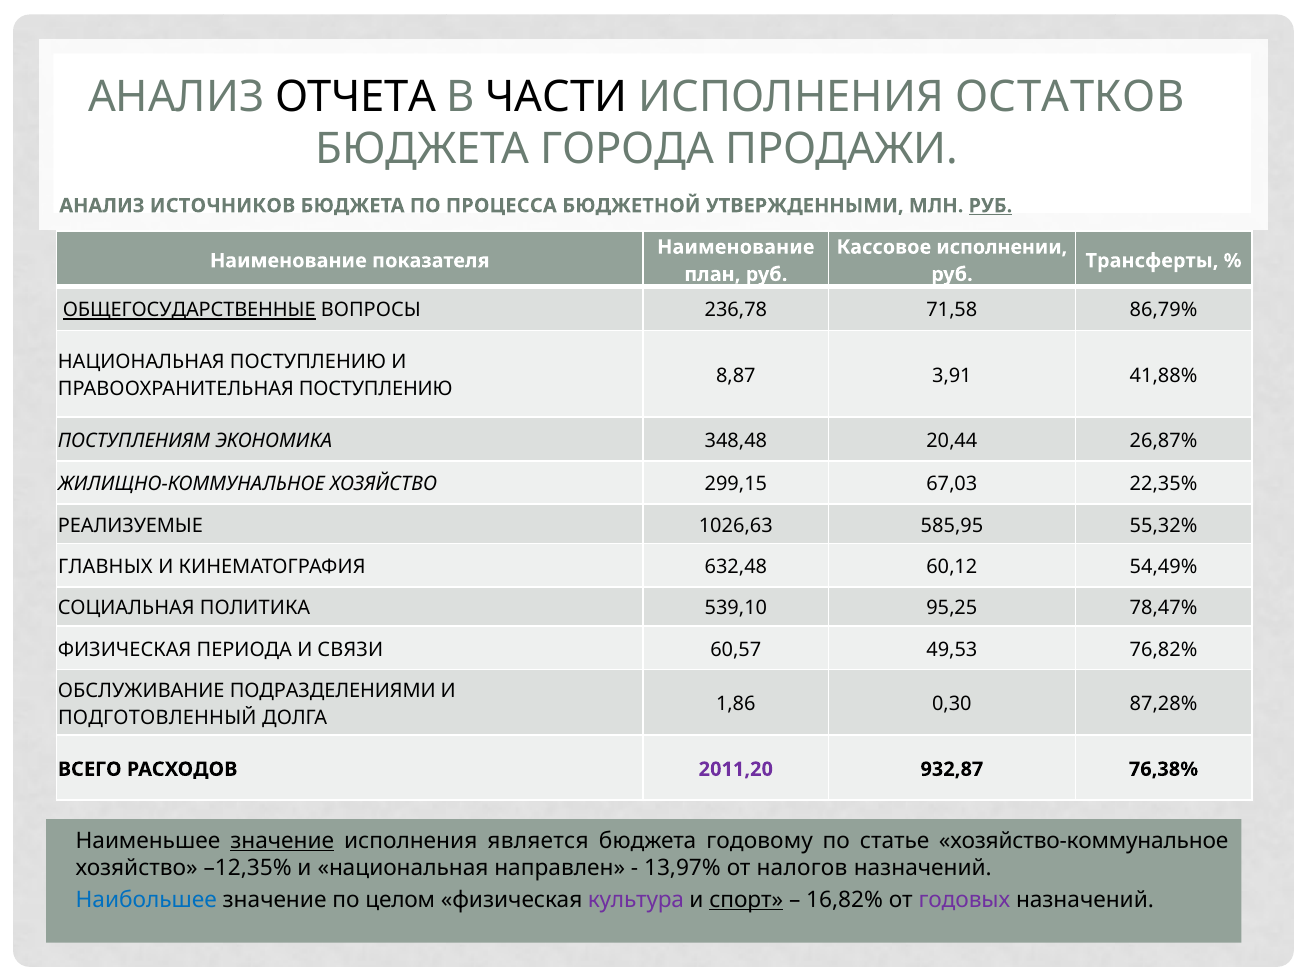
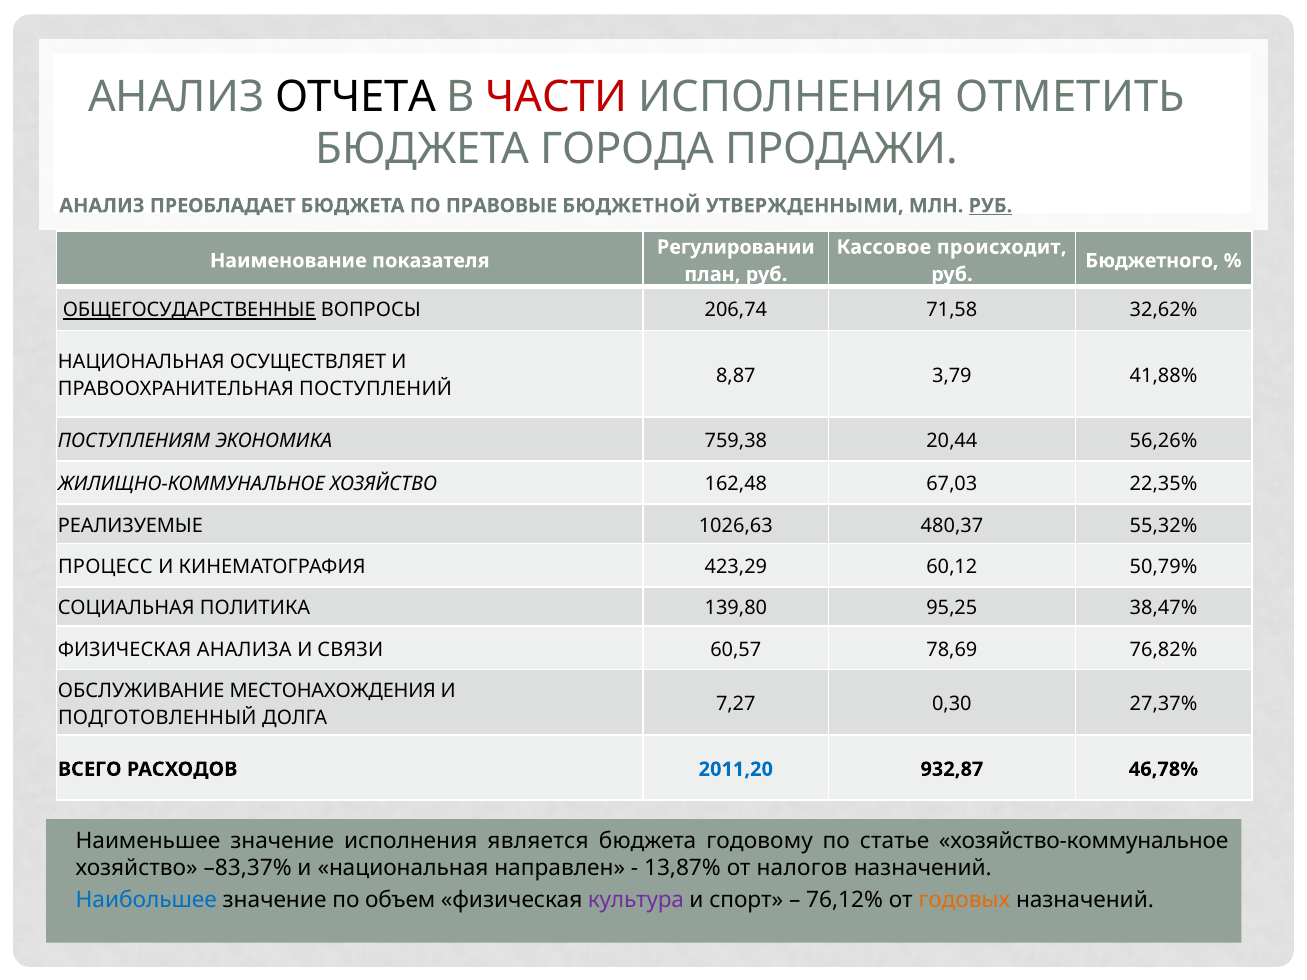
ЧАСТИ colour: black -> red
ОСТАТКОВ: ОСТАТКОВ -> ОТМЕТИТЬ
ИСТОЧНИКОВ: ИСТОЧНИКОВ -> ПРЕОБЛАДАЕТ
ПРОЦЕССА: ПРОЦЕССА -> ПРАВОВЫЕ
Наименование at (736, 247): Наименование -> Регулировании
исполнении: исполнении -> происходит
Трансферты: Трансферты -> Бюджетного
236,78: 236,78 -> 206,74
86,79%: 86,79% -> 32,62%
НАЦИОНАЛЬНАЯ ПОСТУПЛЕНИЮ: ПОСТУПЛЕНИЮ -> ОСУЩЕСТВЛЯЕТ
3,91: 3,91 -> 3,79
ПРАВООХРАНИТЕЛЬНАЯ ПОСТУПЛЕНИЮ: ПОСТУПЛЕНИЮ -> ПОСТУПЛЕНИЙ
348,48: 348,48 -> 759,38
26,87%: 26,87% -> 56,26%
299,15: 299,15 -> 162,48
585,95: 585,95 -> 480,37
ГЛАВНЫХ: ГЛАВНЫХ -> ПРОЦЕСС
632,48: 632,48 -> 423,29
54,49%: 54,49% -> 50,79%
539,10: 539,10 -> 139,80
78,47%: 78,47% -> 38,47%
ПЕРИОДА: ПЕРИОДА -> АНАЛИЗА
49,53: 49,53 -> 78,69
ПОДРАЗДЕЛЕНИЯМИ: ПОДРАЗДЕЛЕНИЯМИ -> МЕСТОНАХОЖДЕНИЯ
1,86: 1,86 -> 7,27
87,28%: 87,28% -> 27,37%
2011,20 colour: purple -> blue
76,38%: 76,38% -> 46,78%
значение at (282, 841) underline: present -> none
–12,35%: –12,35% -> –83,37%
13,97%: 13,97% -> 13,87%
целом: целом -> объем
спорт underline: present -> none
16,82%: 16,82% -> 76,12%
годовых colour: purple -> orange
